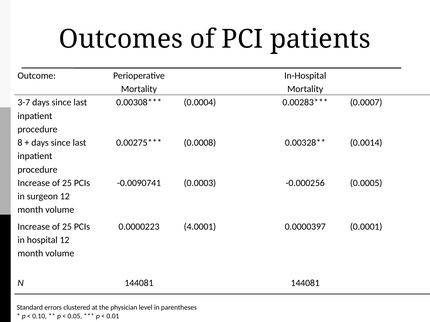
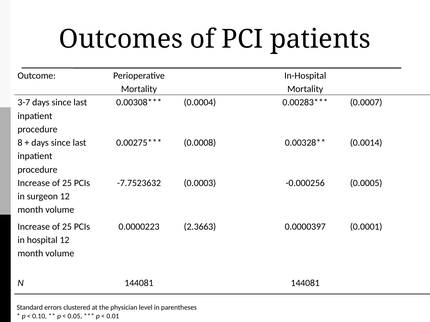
-0.0090741: -0.0090741 -> -7.7523632
4.0001: 4.0001 -> 2.3663
